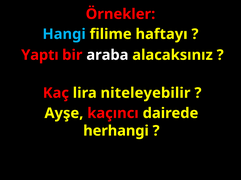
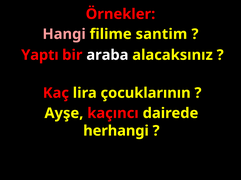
Hangi colour: light blue -> pink
haftayı: haftayı -> santim
niteleyebilir: niteleyebilir -> çocuklarının
